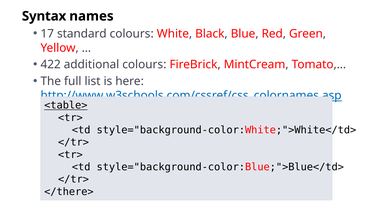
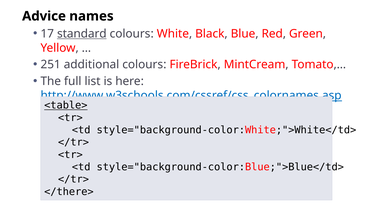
Syntax: Syntax -> Advice
standard underline: none -> present
422: 422 -> 251
